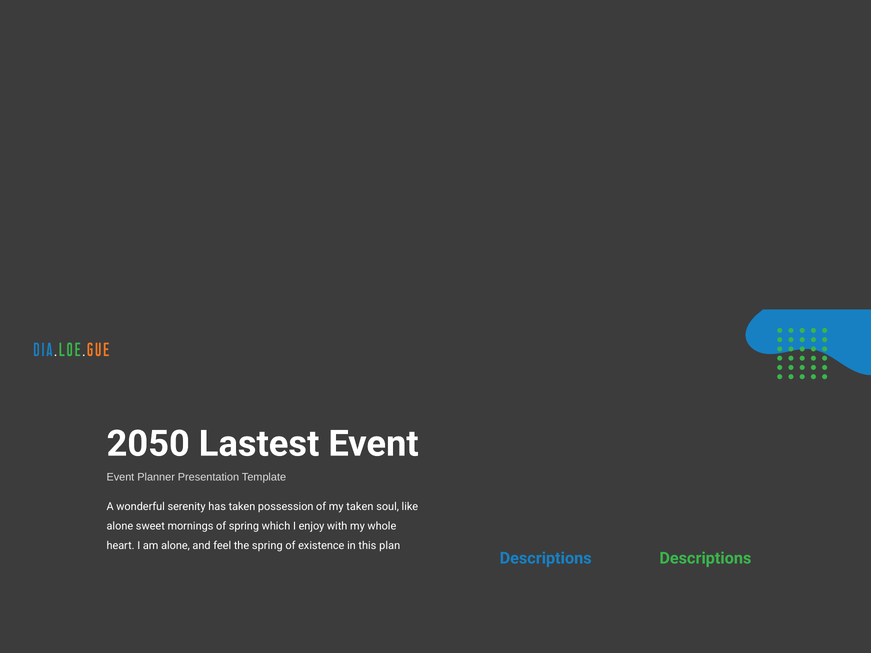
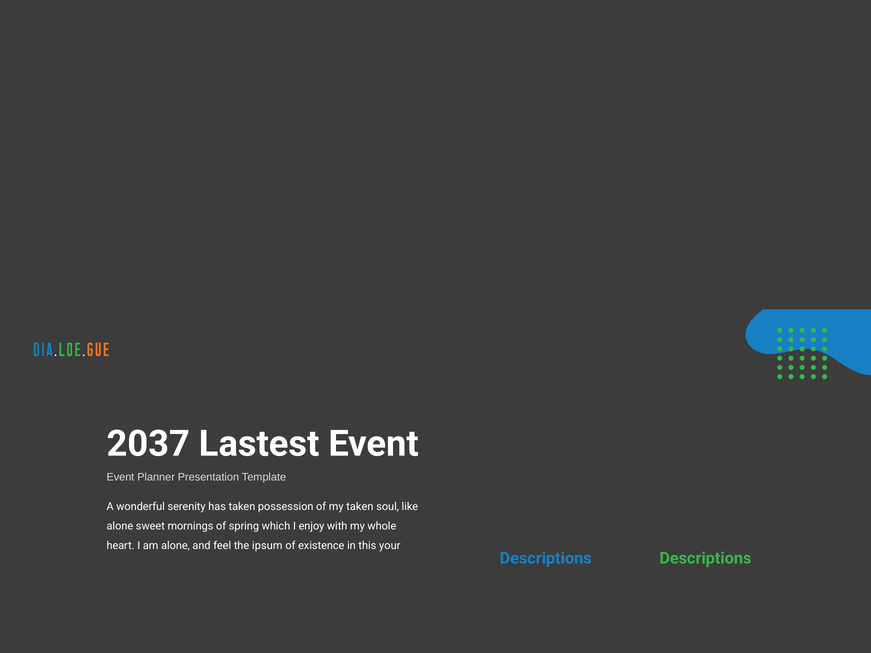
2050: 2050 -> 2037
the spring: spring -> ipsum
plan: plan -> your
